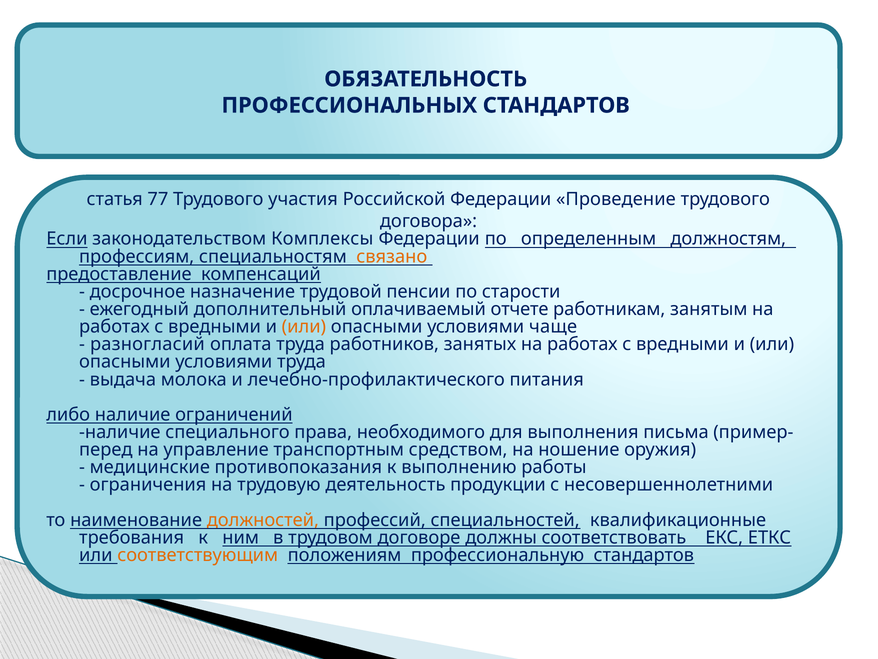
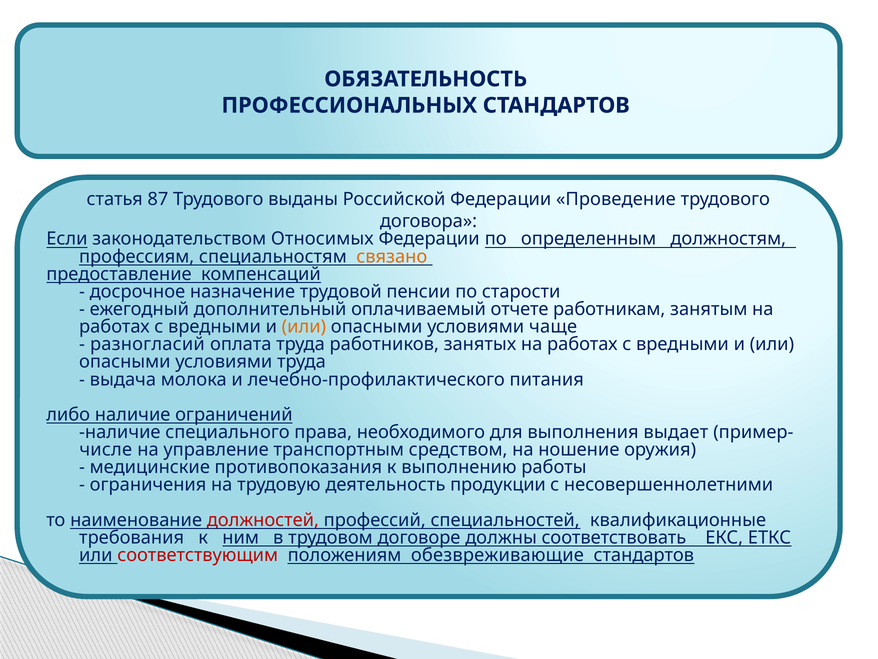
77: 77 -> 87
участия: участия -> выданы
Комплексы: Комплексы -> Относимых
письма: письма -> выдает
перед: перед -> числе
должностей colour: orange -> red
соответствующим colour: orange -> red
профессиональную: профессиональную -> обезвреживающие
